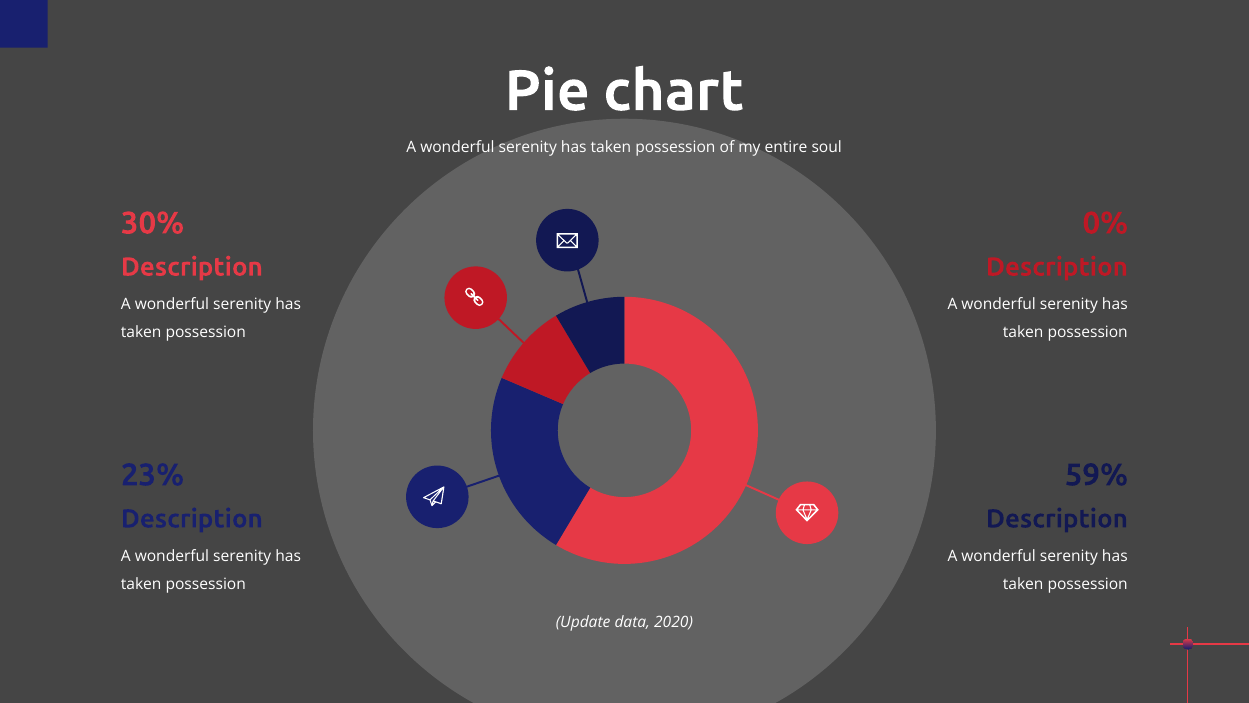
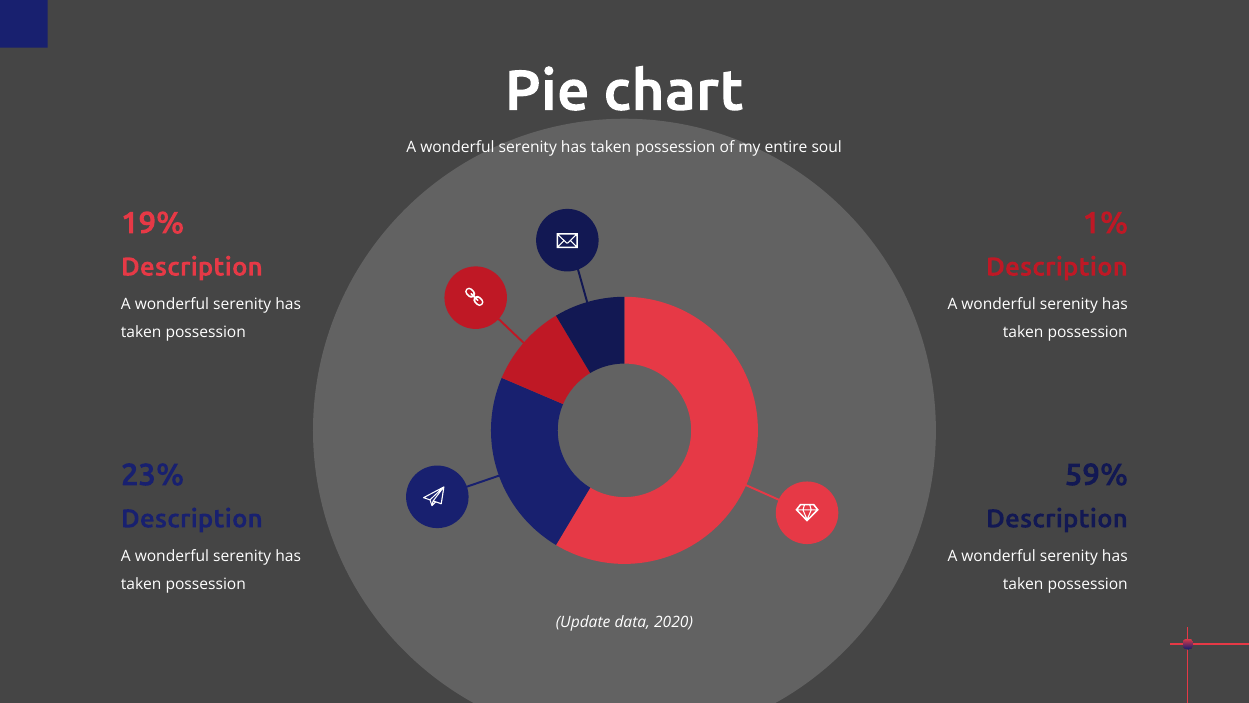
30%: 30% -> 19%
0%: 0% -> 1%
